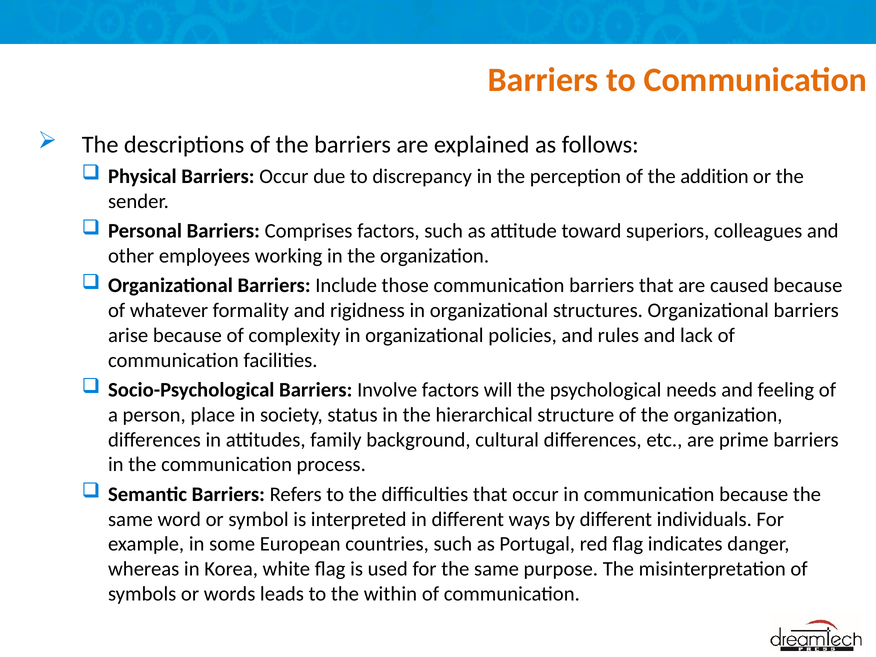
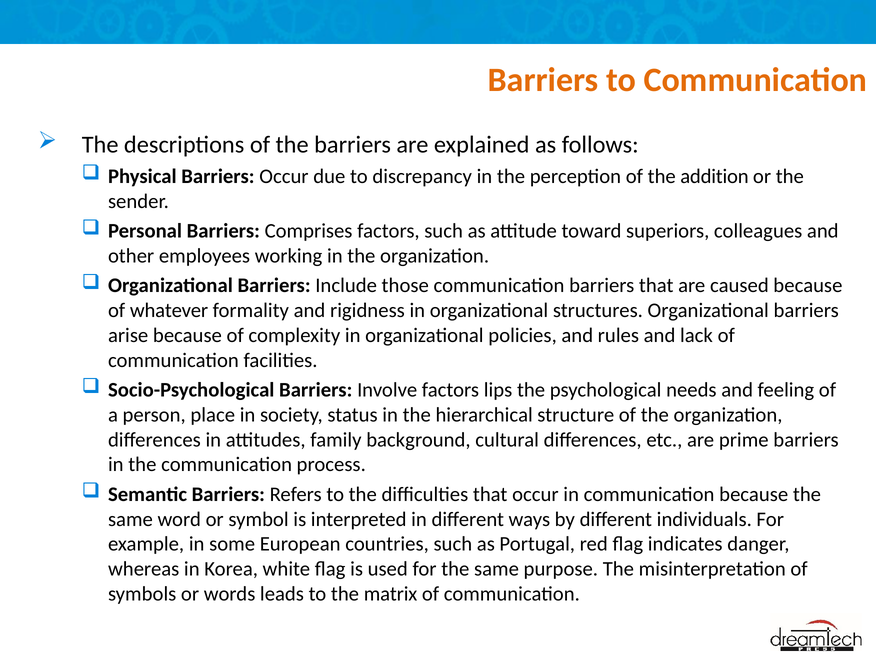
will: will -> lips
within: within -> matrix
